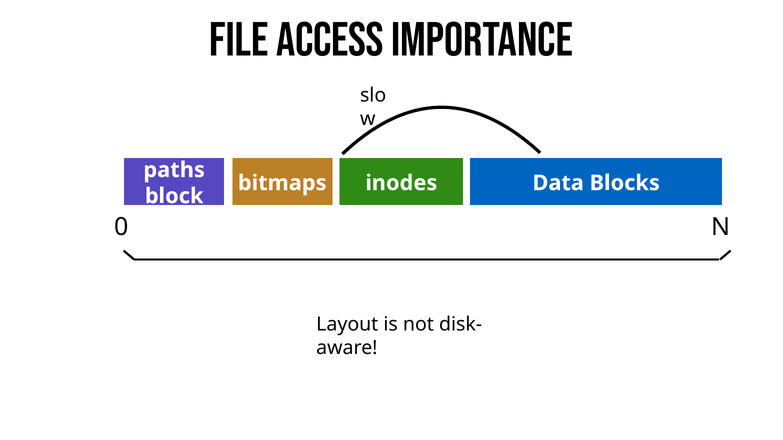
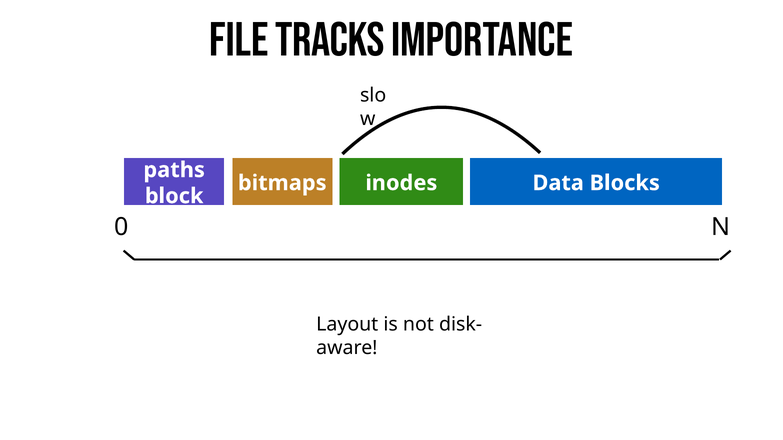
ACCESS: ACCESS -> TRACKS
